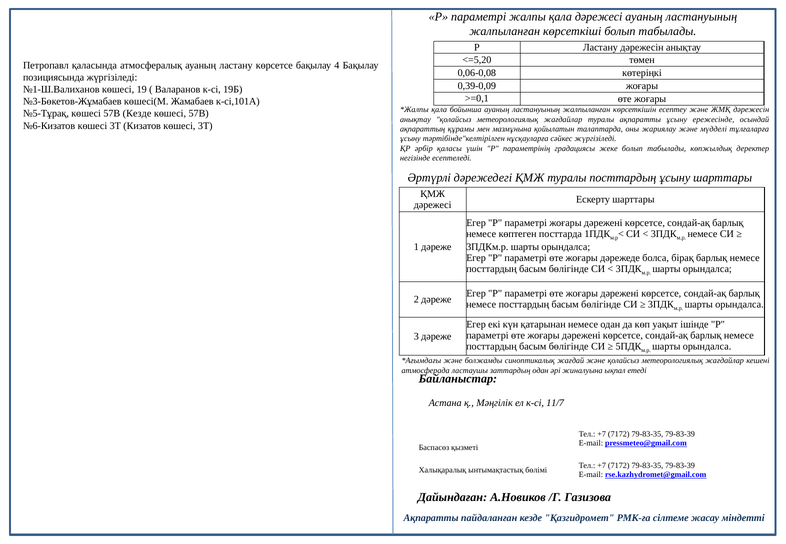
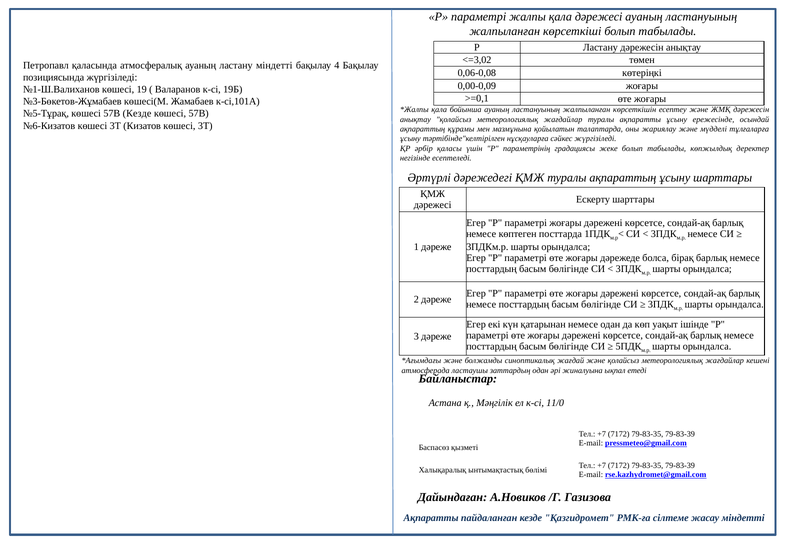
<=5,20: <=5,20 -> <=3,02
ластану көрсетсе: көрсетсе -> міндетті
0,39-0,09: 0,39-0,09 -> 0,00-0,09
туралы посттардың: посттардың -> ақпараттың
11/7: 11/7 -> 11/0
